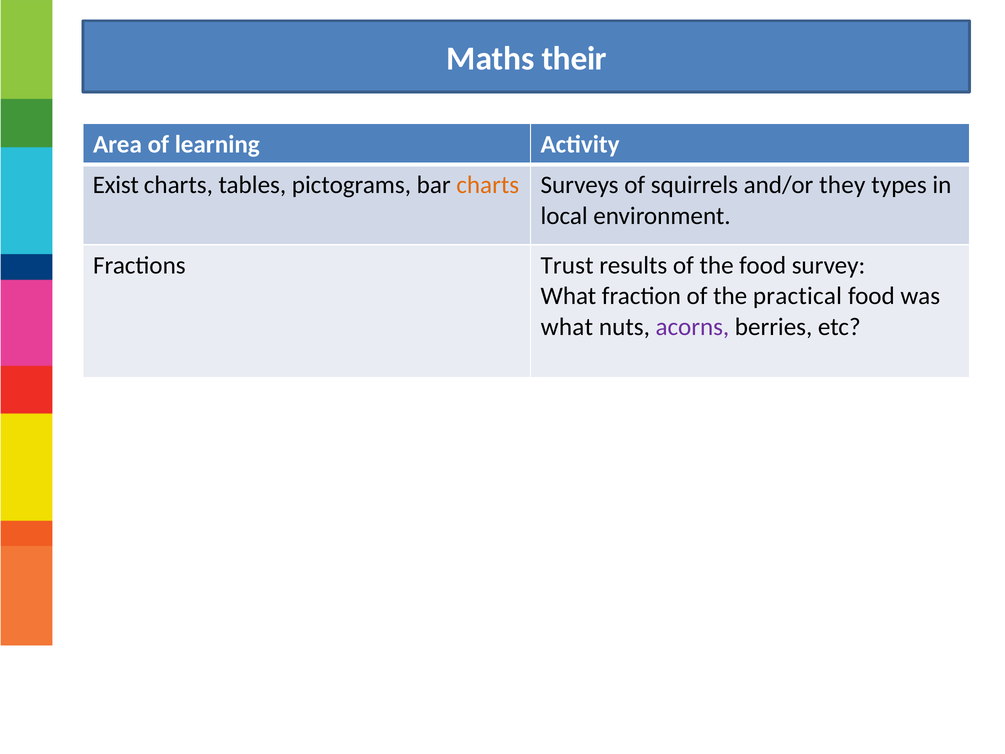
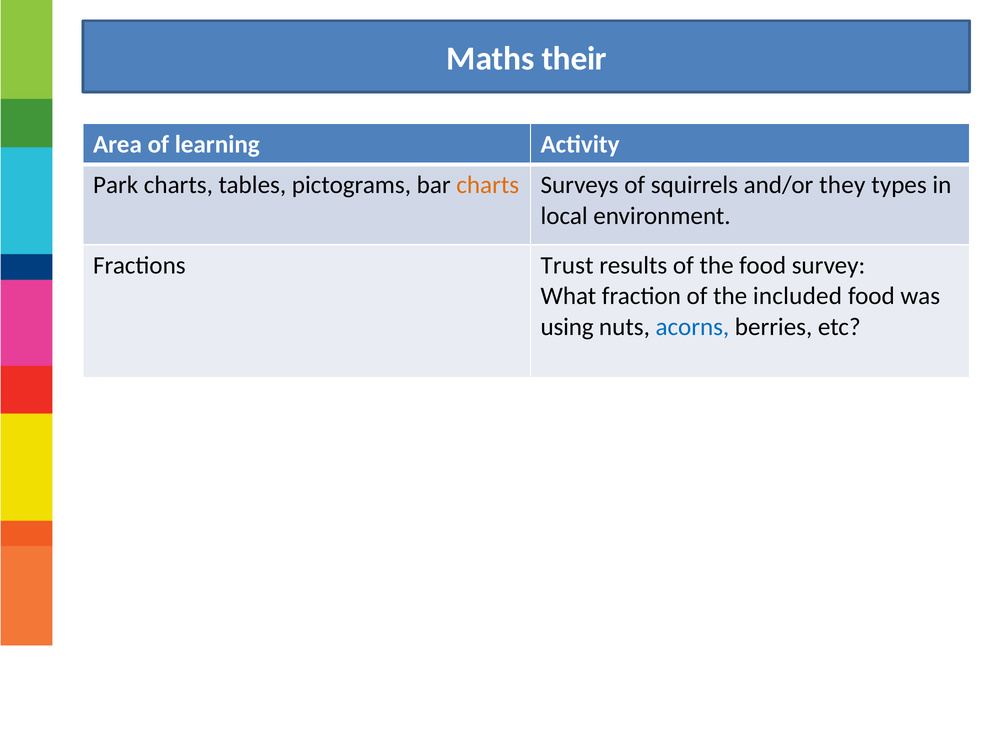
Exist: Exist -> Park
practical: practical -> included
what at (567, 327): what -> using
acorns colour: purple -> blue
